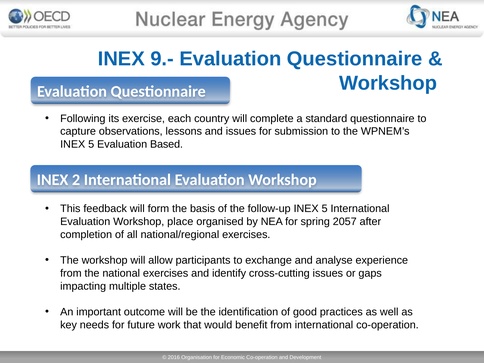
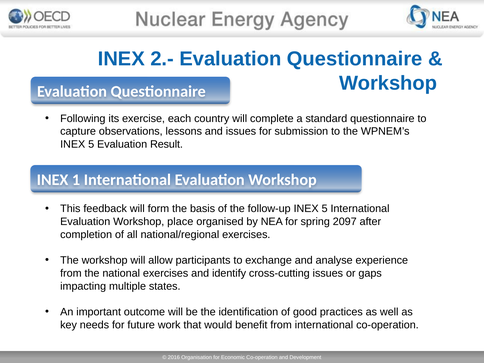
9.-: 9.- -> 2.-
Based: Based -> Result
2: 2 -> 1
2057: 2057 -> 2097
